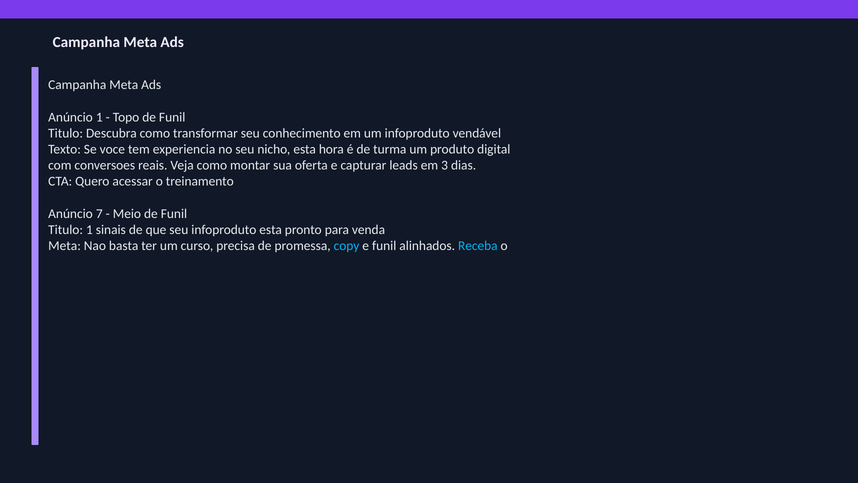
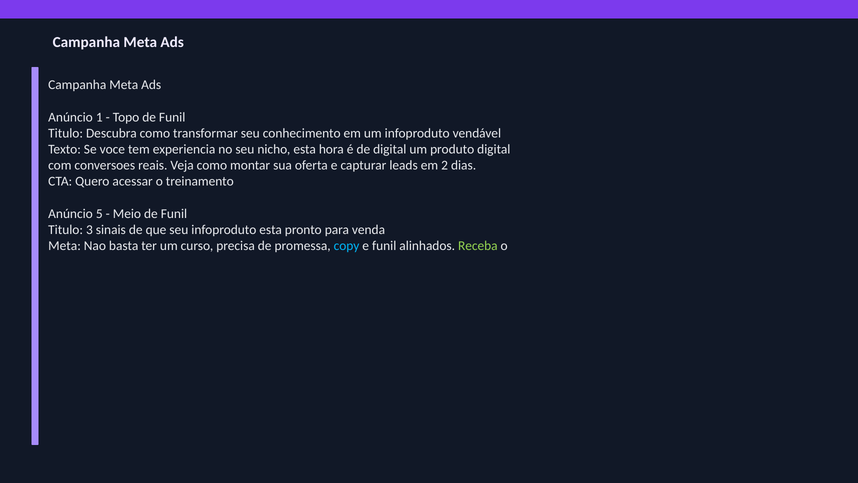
de turma: turma -> digital
3: 3 -> 2
7: 7 -> 5
Titulo 1: 1 -> 3
Receba colour: light blue -> light green
